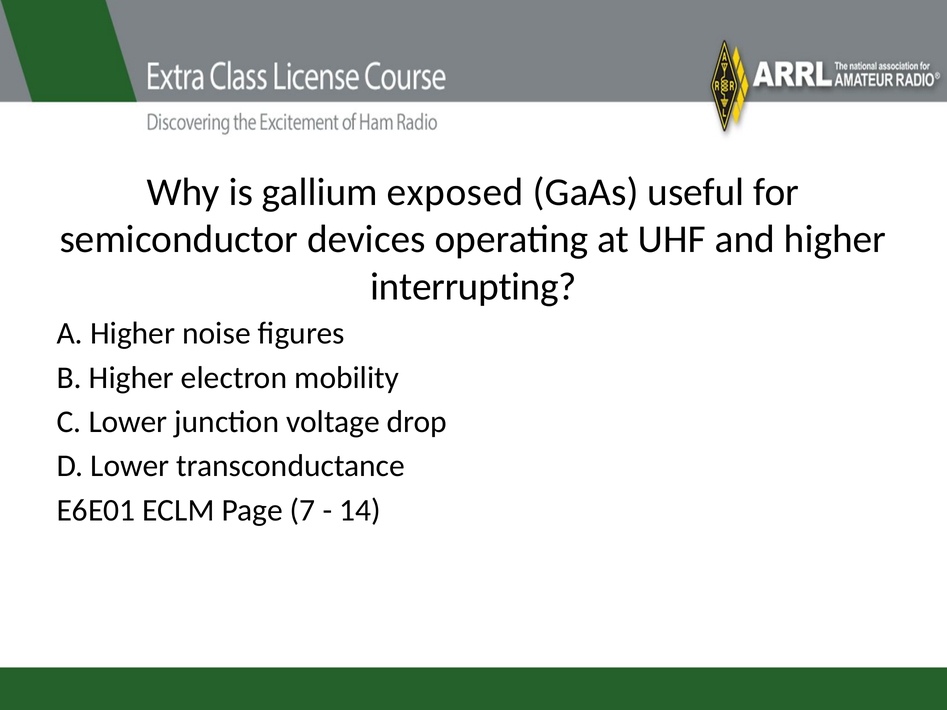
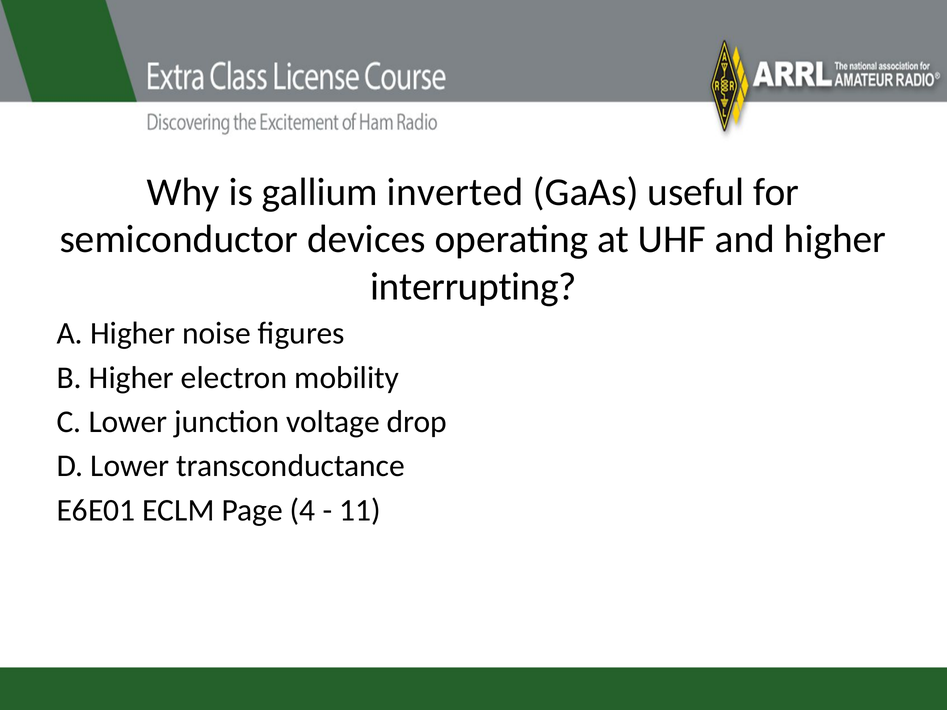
exposed: exposed -> inverted
7: 7 -> 4
14: 14 -> 11
